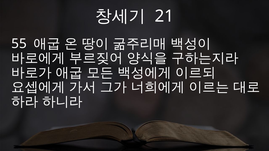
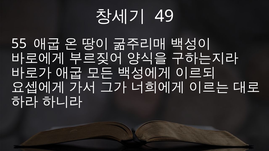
21: 21 -> 49
